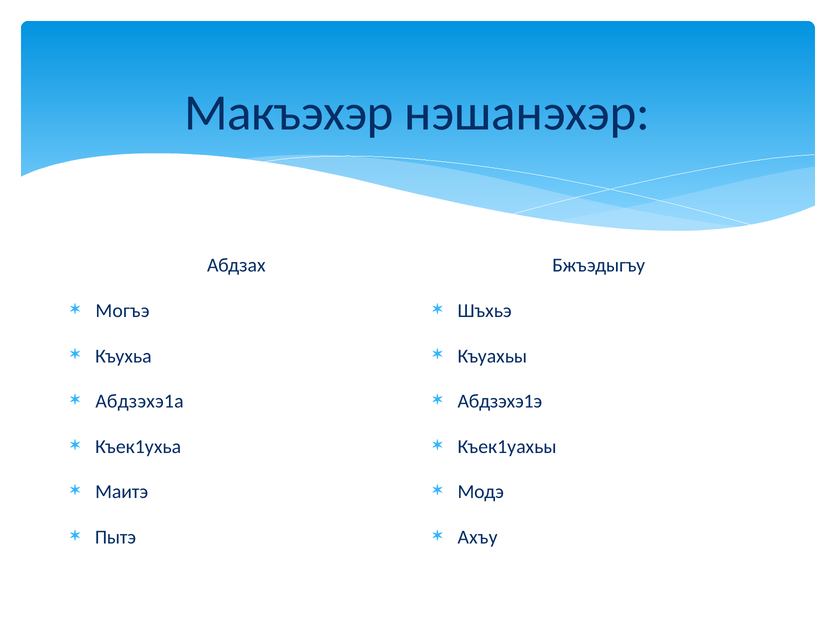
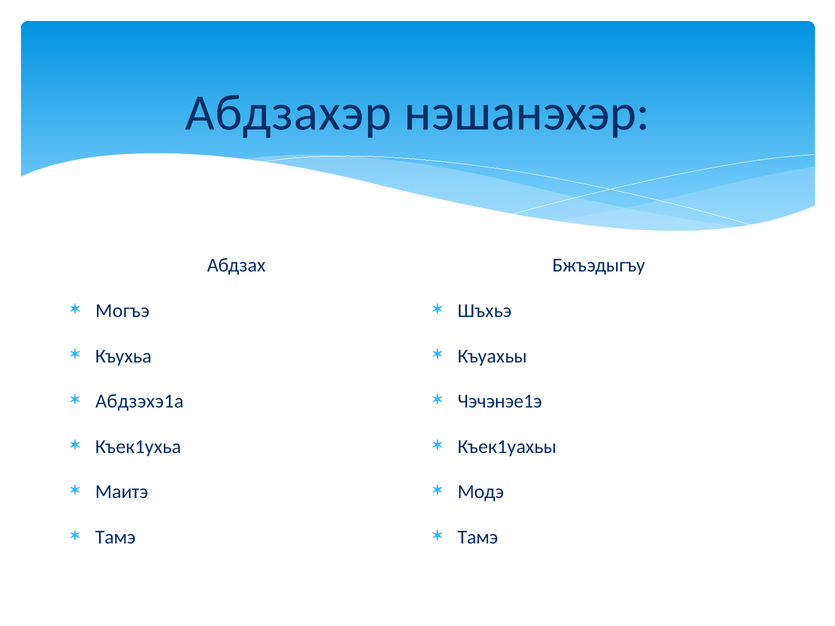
Макъэхэр: Макъэхэр -> Абдзахэр
Абдзэхэ1э: Абдзэхэ1э -> Чэчэнэе1э
Пытэ at (115, 537): Пытэ -> Тамэ
Ахъу at (478, 537): Ахъу -> Тамэ
